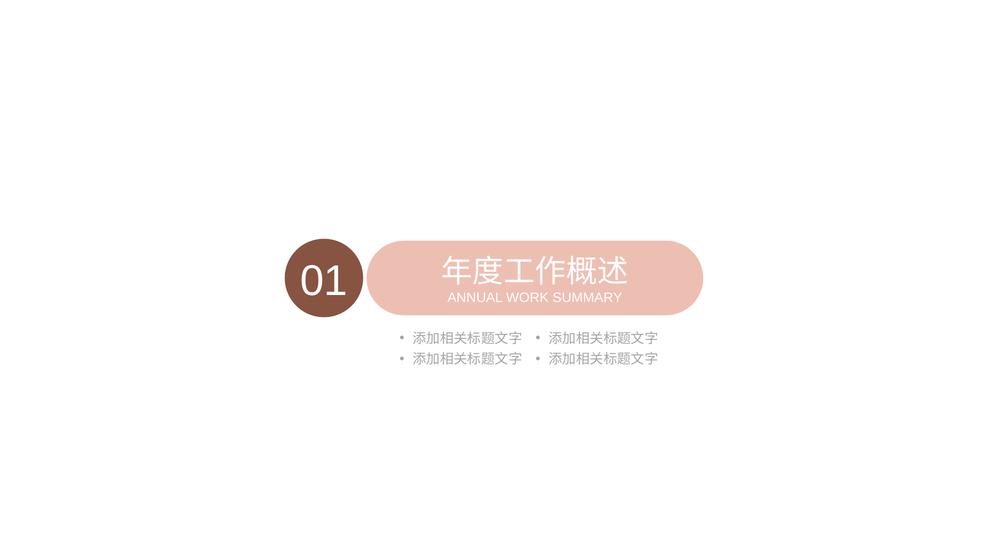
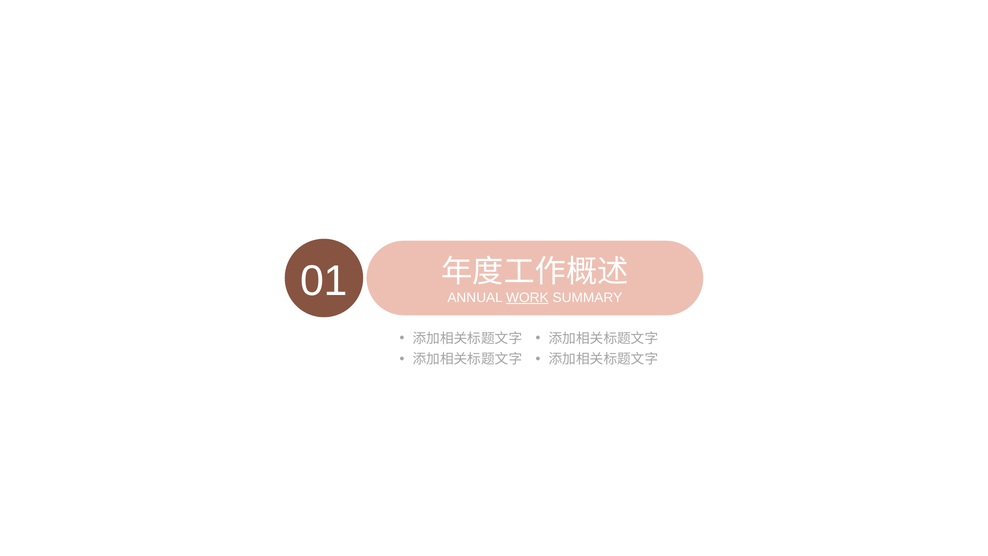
WORK underline: none -> present
